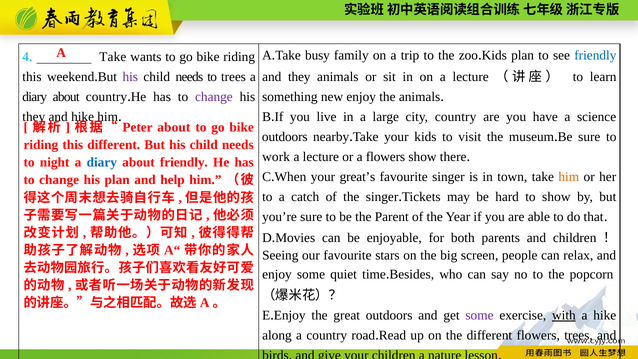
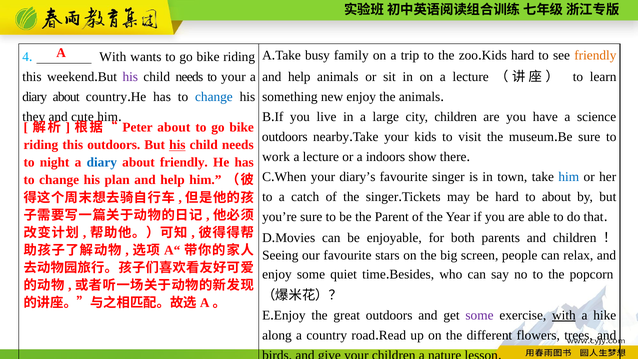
Kids plan: plan -> hard
friendly at (595, 55) colour: blue -> orange
Take at (113, 57): Take -> With
to trees: trees -> your
they at (299, 77): they -> help
change at (214, 97) colour: purple -> blue
city country: country -> children
and hike: hike -> cute
this different: different -> outdoors
his at (177, 145) underline: none -> present
a flowers: flowers -> indoors
great’s: great’s -> diary’s
him at (569, 177) colour: orange -> blue
to show: show -> about
